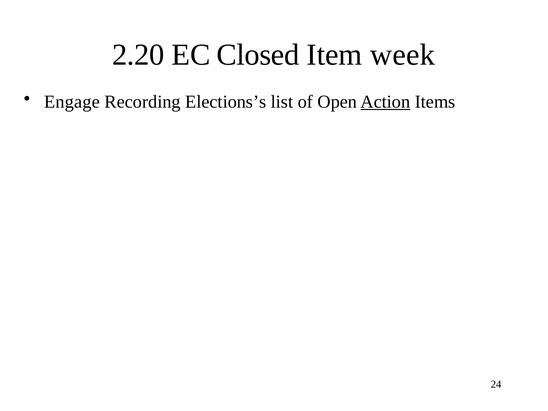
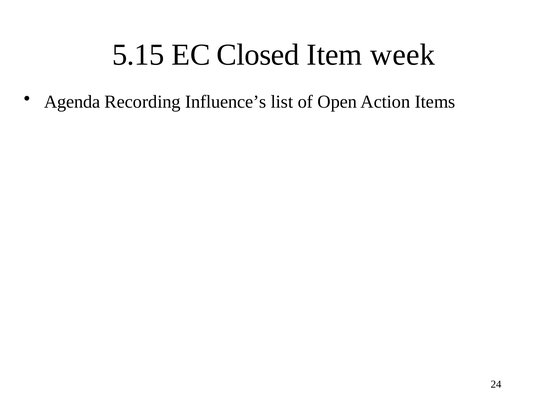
2.20: 2.20 -> 5.15
Engage: Engage -> Agenda
Elections’s: Elections’s -> Influence’s
Action underline: present -> none
